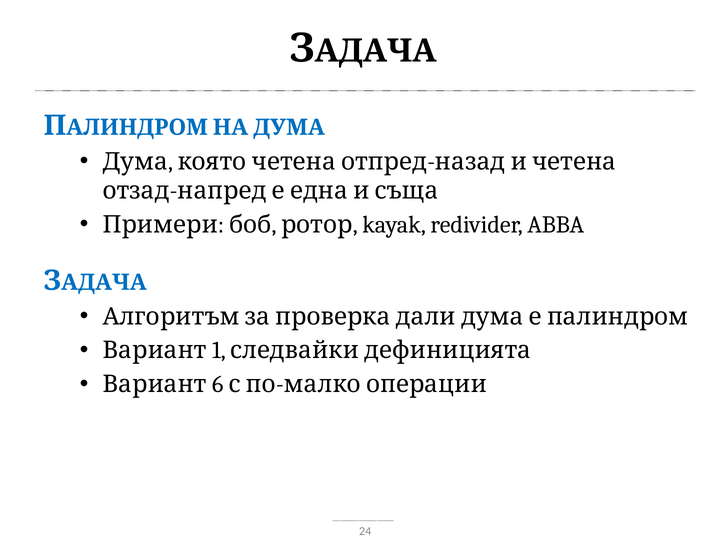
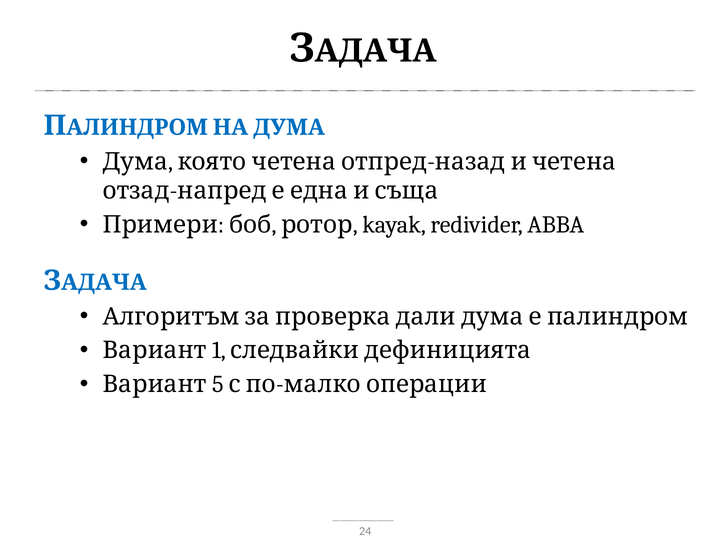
6: 6 -> 5
